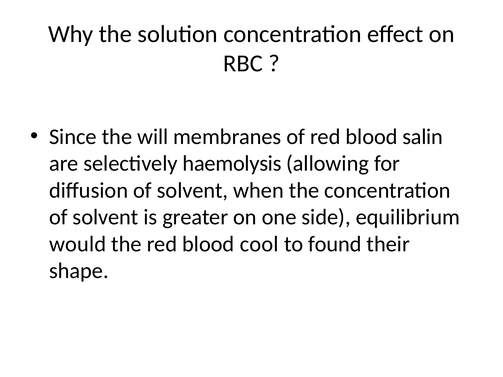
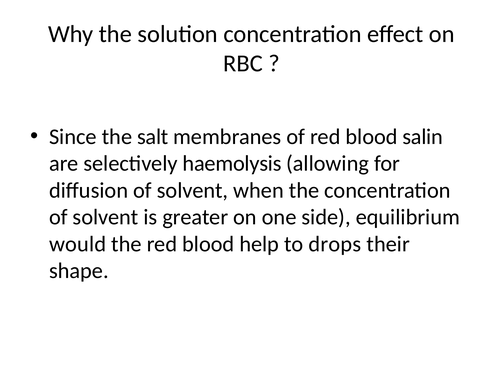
will: will -> salt
cool: cool -> help
found: found -> drops
